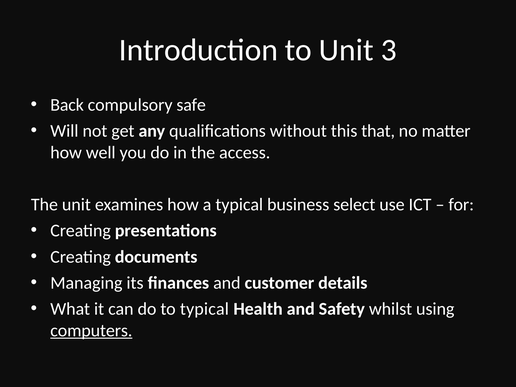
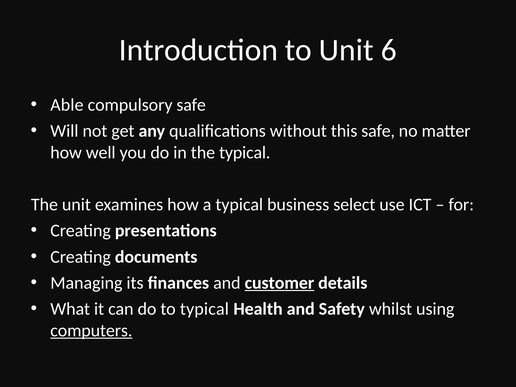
3: 3 -> 6
Back: Back -> Able
this that: that -> safe
the access: access -> typical
customer underline: none -> present
